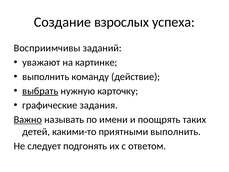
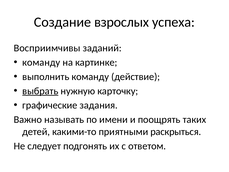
уважают at (41, 62): уважают -> команду
Важно underline: present -> none
приятными выполнить: выполнить -> раскрыться
